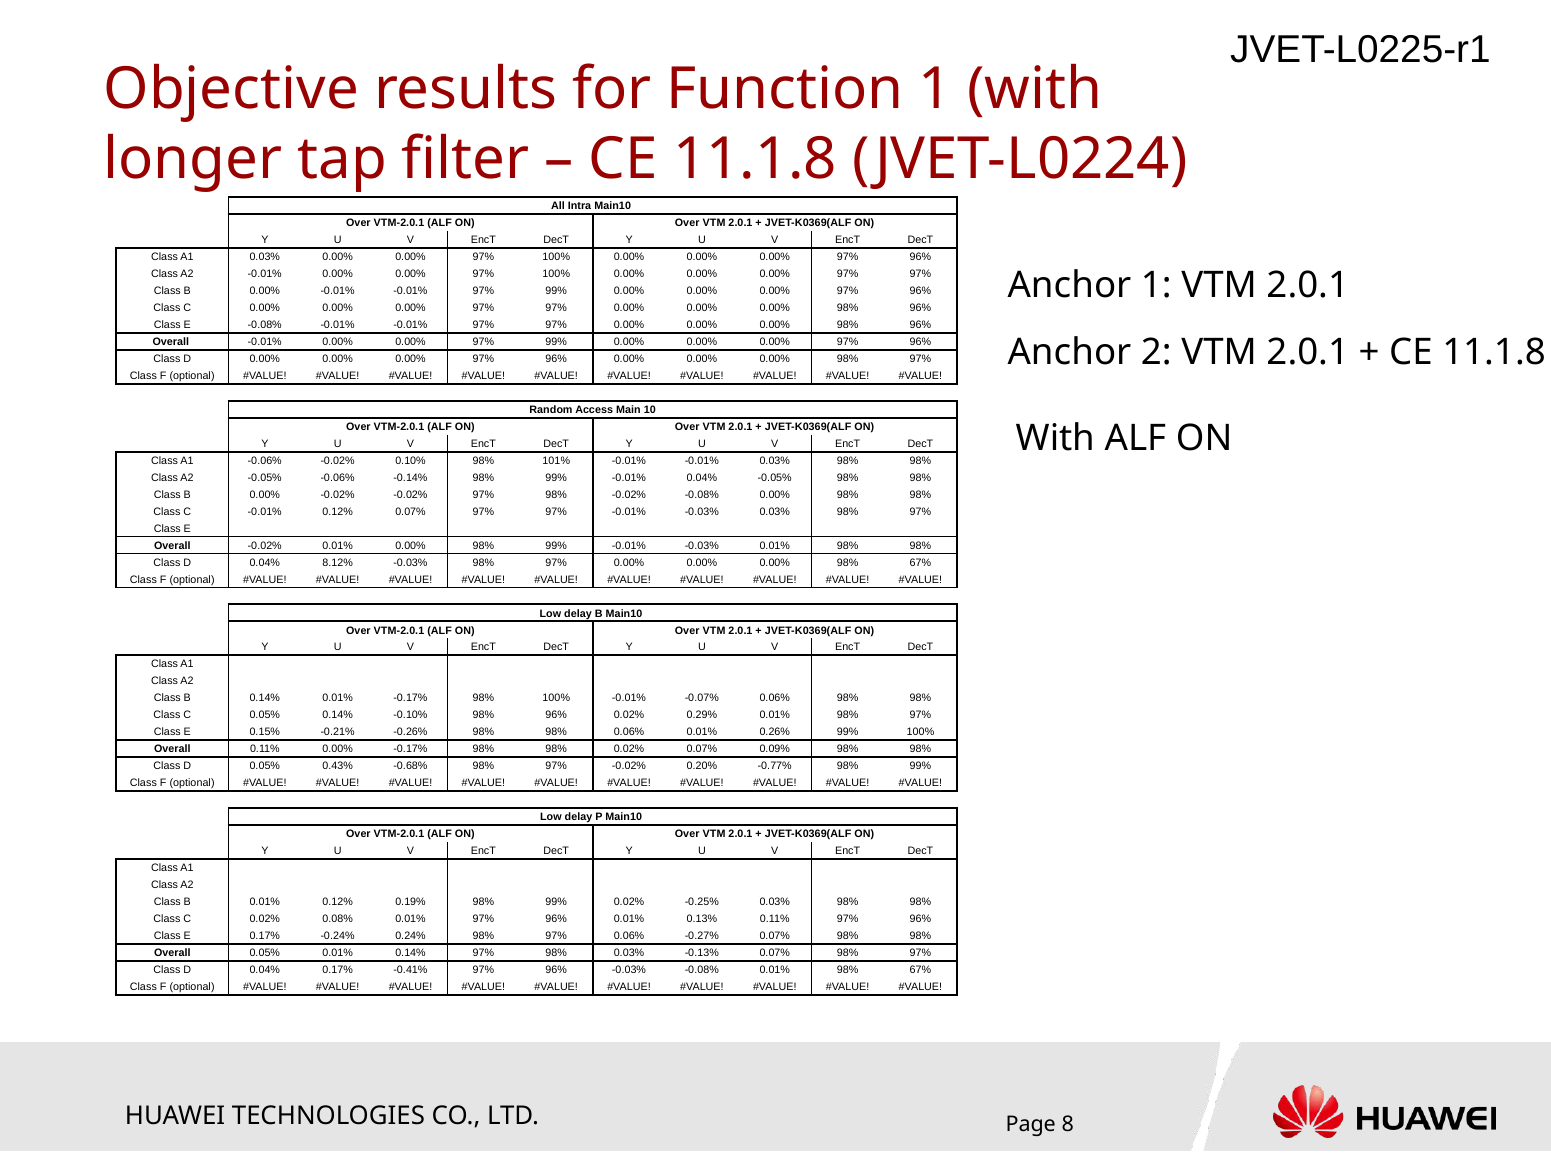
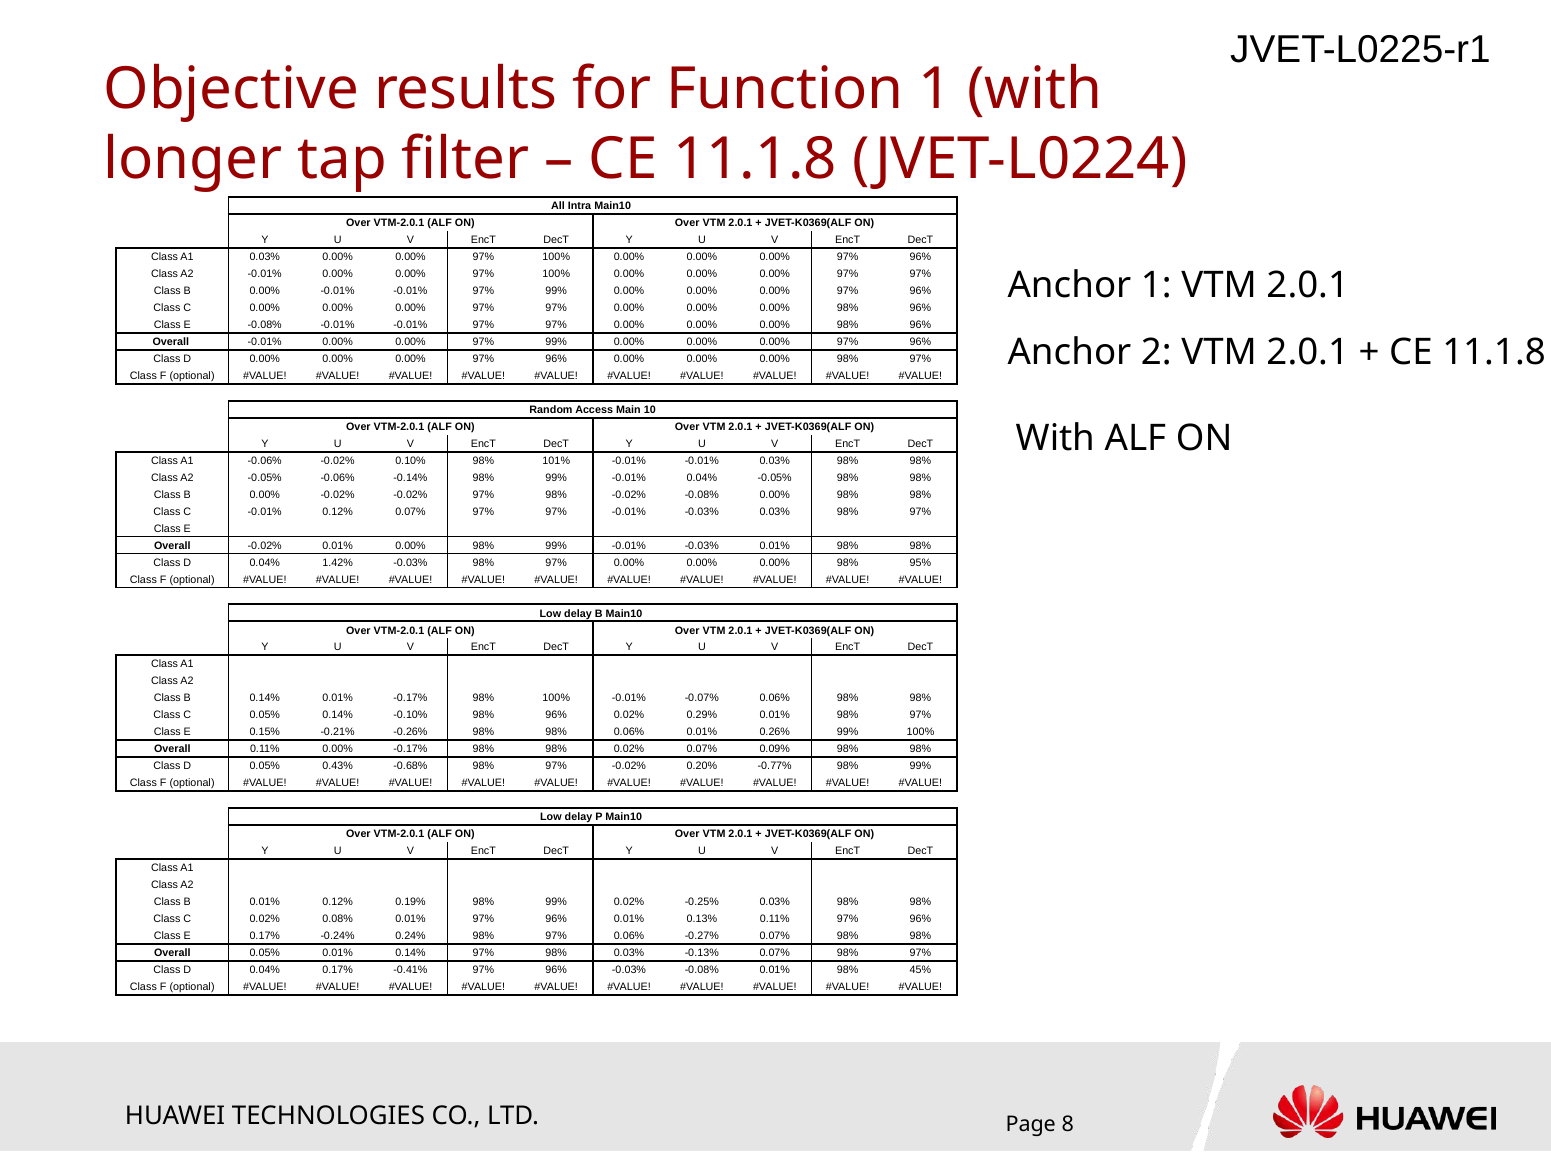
8.12%: 8.12% -> 1.42%
0.00% 98% 67%: 67% -> 95%
0.01% 98% 67%: 67% -> 45%
